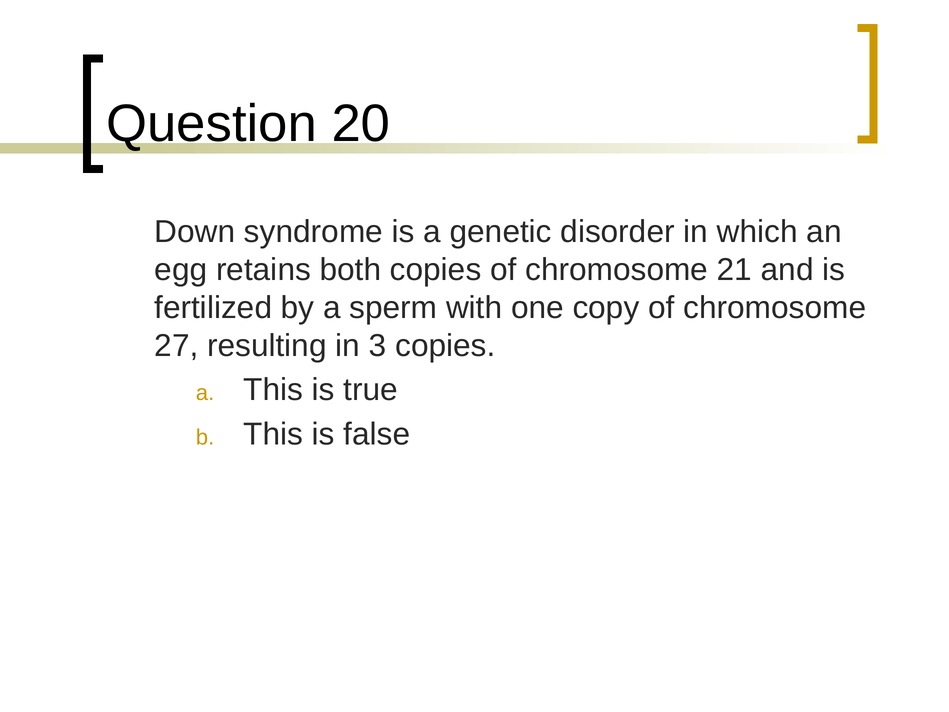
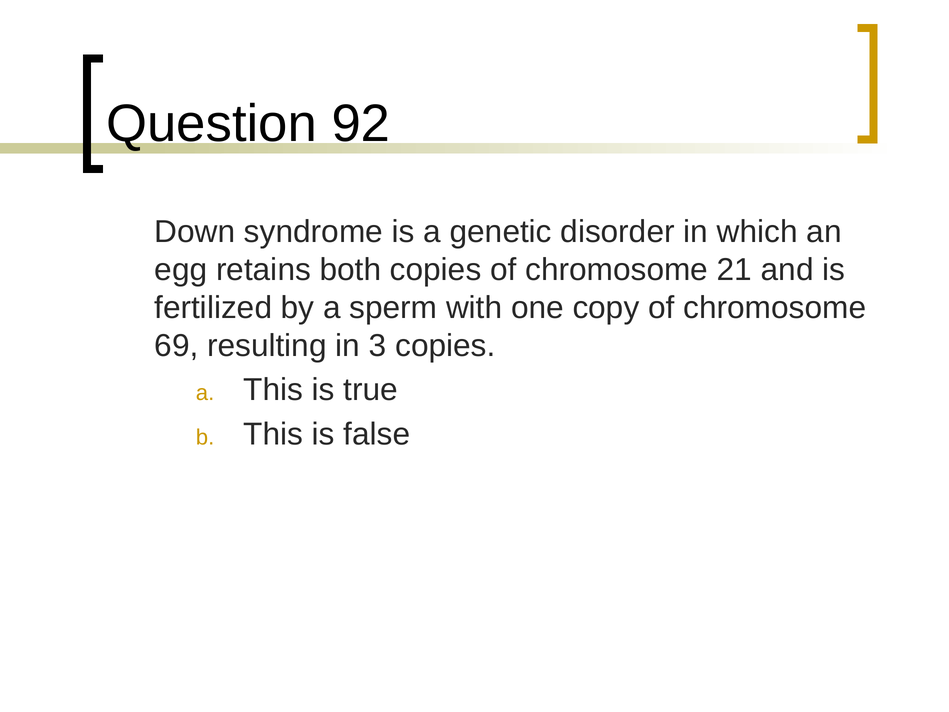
20: 20 -> 92
27: 27 -> 69
